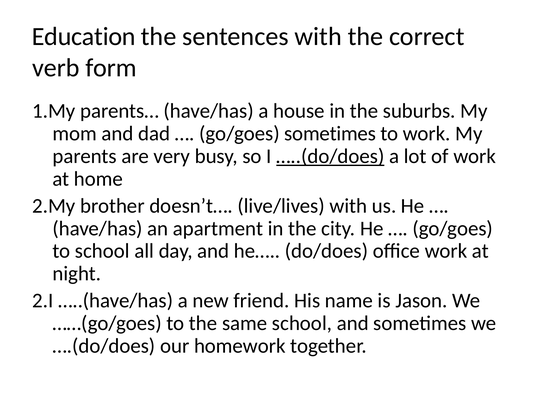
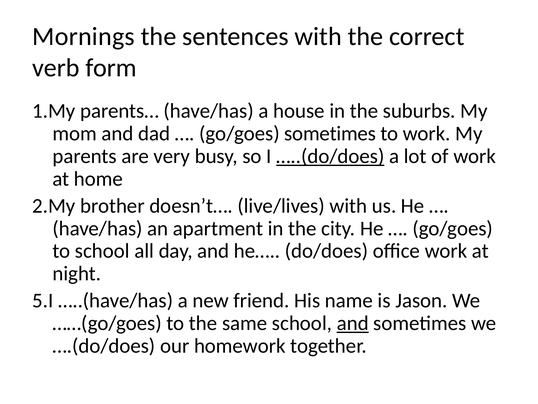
Education: Education -> Mornings
2.I: 2.I -> 5.I
and at (353, 323) underline: none -> present
